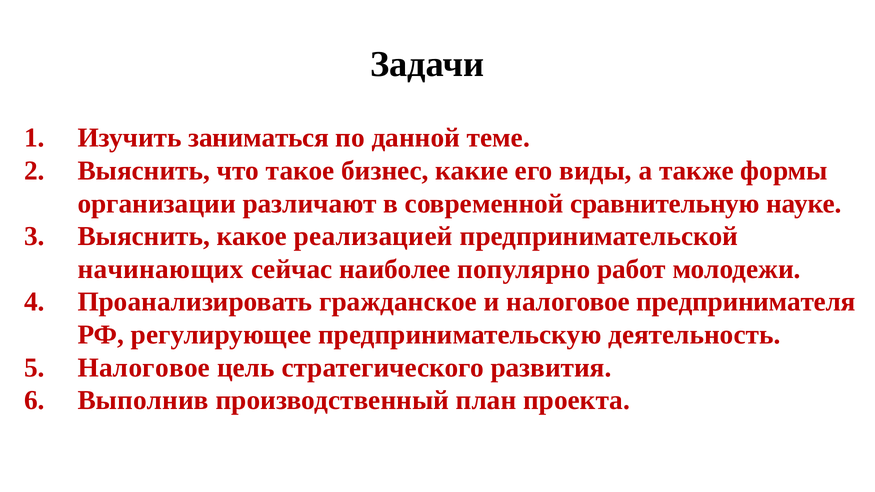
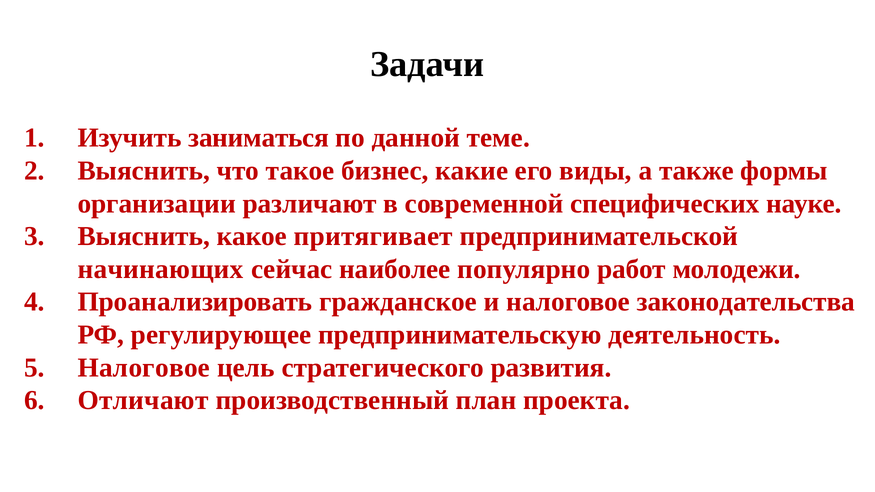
сравнительную: сравнительную -> специфических
реализацией: реализацией -> притягивает
предпринимателя: предпринимателя -> законодательства
Выполнив: Выполнив -> Отличают
